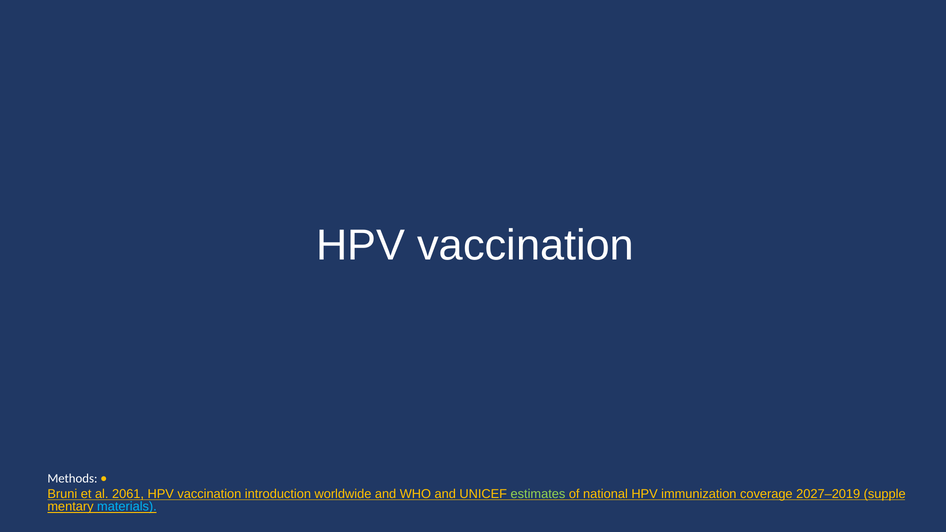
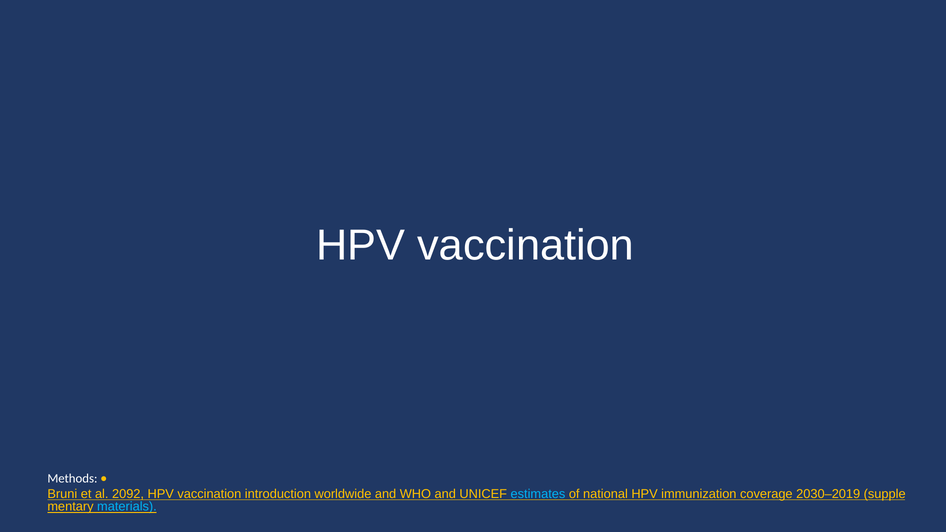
2061: 2061 -> 2092
estimates colour: light green -> light blue
2027–2019: 2027–2019 -> 2030–2019
